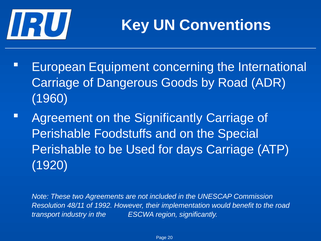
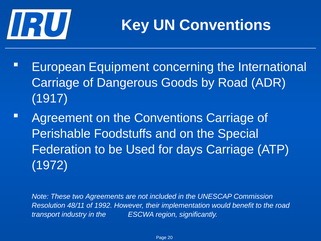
1960: 1960 -> 1917
the Significantly: Significantly -> Conventions
Perishable at (61, 149): Perishable -> Federation
1920: 1920 -> 1972
